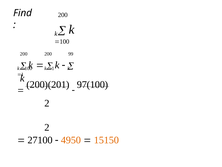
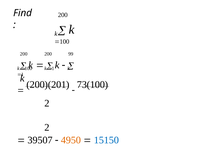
97(100: 97(100 -> 73(100
27100: 27100 -> 39507
15150 colour: orange -> blue
